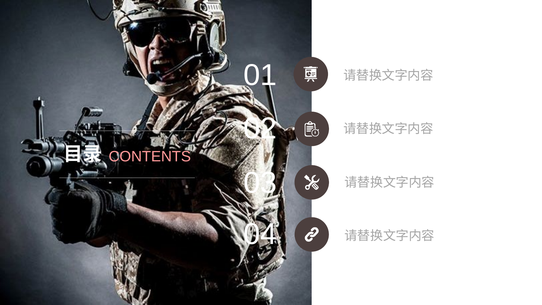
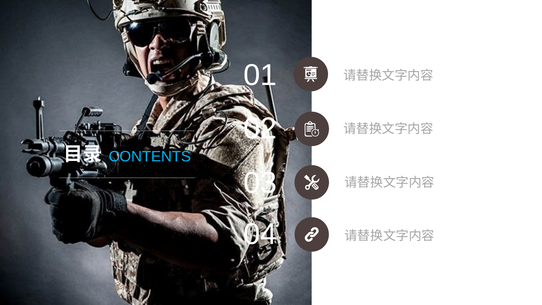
CONTENTS colour: pink -> light blue
